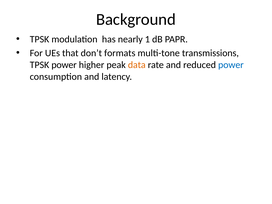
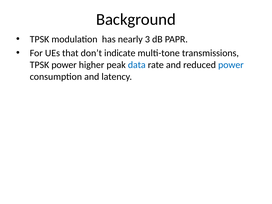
1: 1 -> 3
formats: formats -> indicate
data colour: orange -> blue
